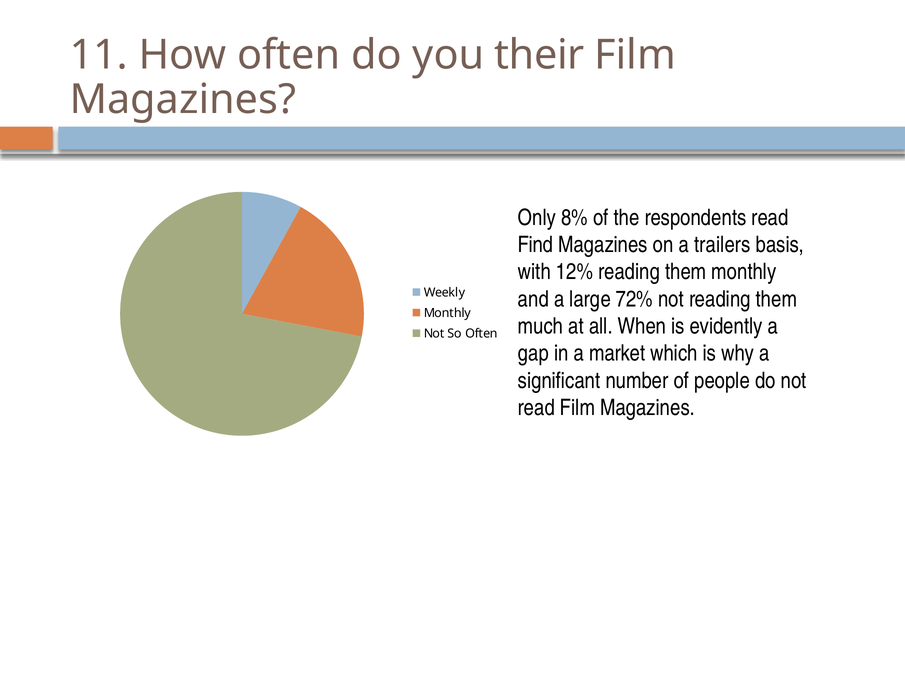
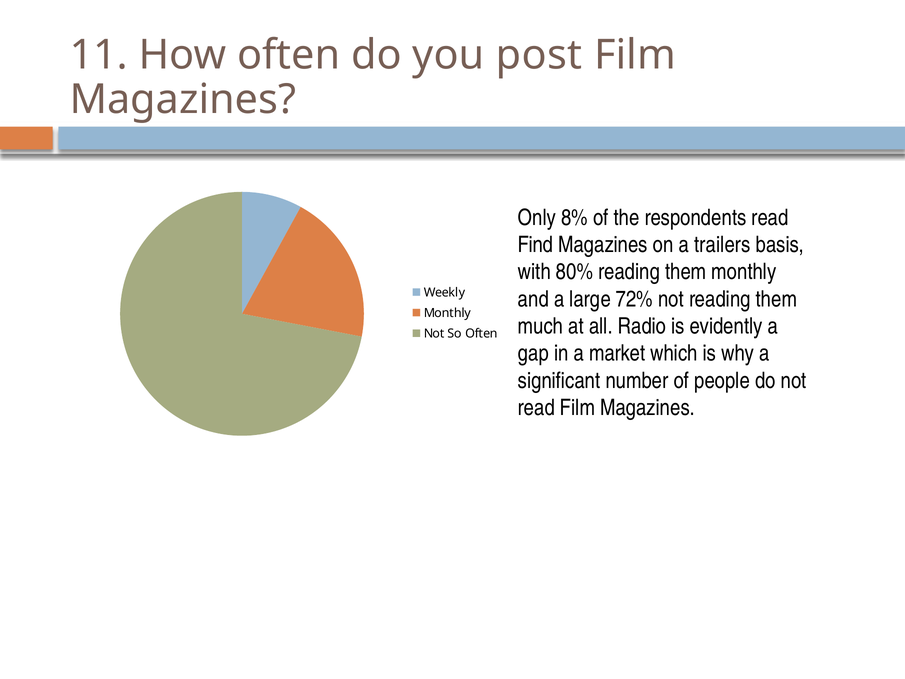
their: their -> post
12%: 12% -> 80%
When: When -> Radio
